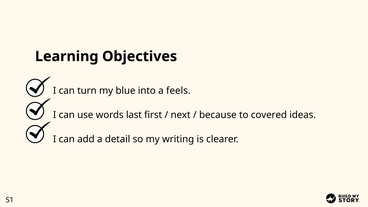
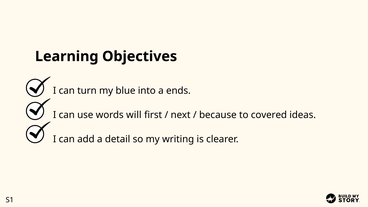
feels: feels -> ends
last: last -> will
